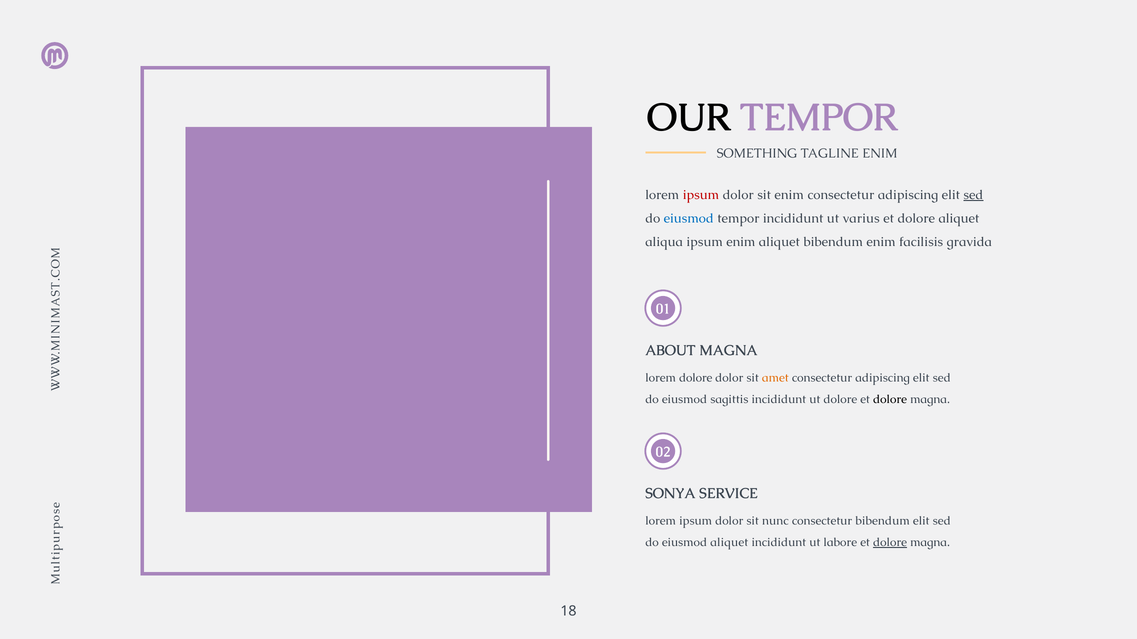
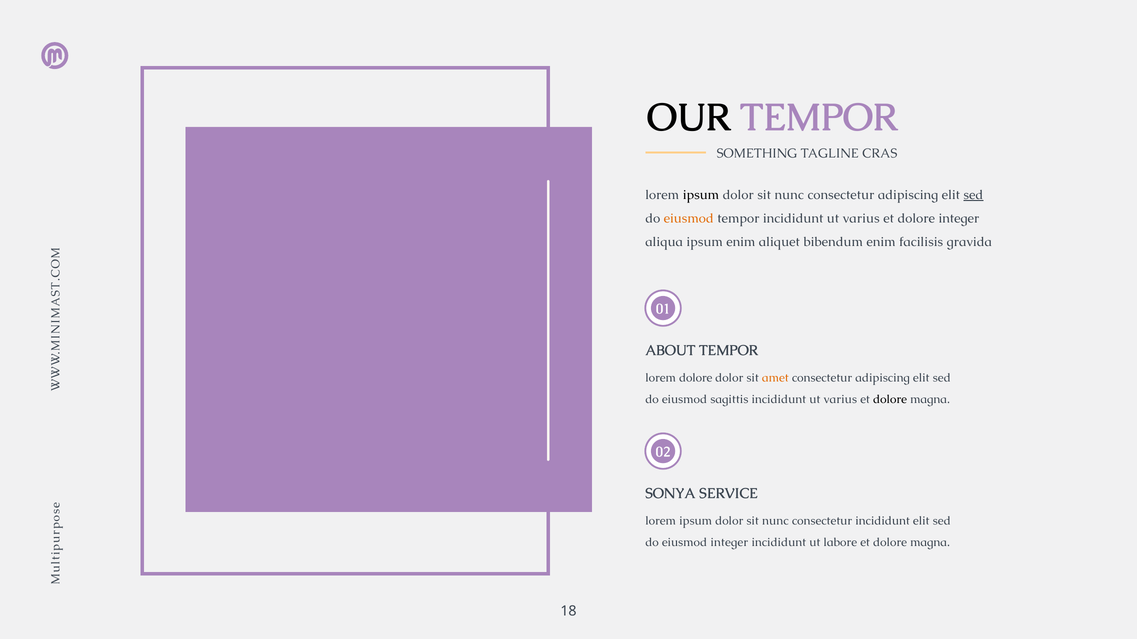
TAGLINE ENIM: ENIM -> CRAS
ipsum at (701, 195) colour: red -> black
enim at (789, 195): enim -> nunc
eiusmod at (689, 219) colour: blue -> orange
dolore aliquet: aliquet -> integer
ABOUT MAGNA: MAGNA -> TEMPOR
dolore at (840, 400): dolore -> varius
consectetur bibendum: bibendum -> incididunt
eiusmod aliquet: aliquet -> integer
dolore at (890, 543) underline: present -> none
